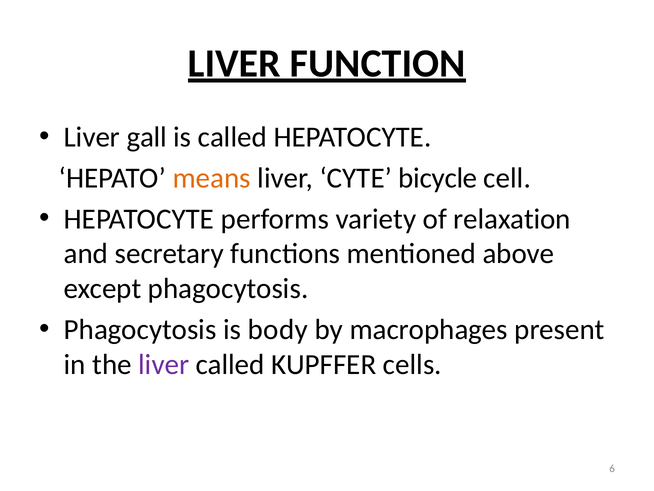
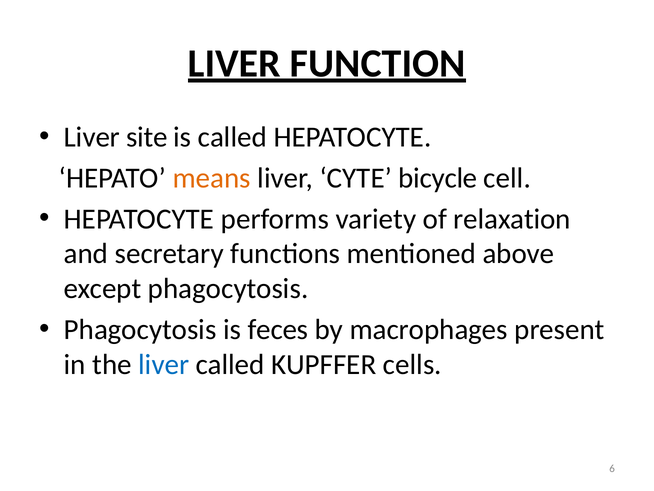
gall: gall -> site
body: body -> feces
liver at (164, 364) colour: purple -> blue
